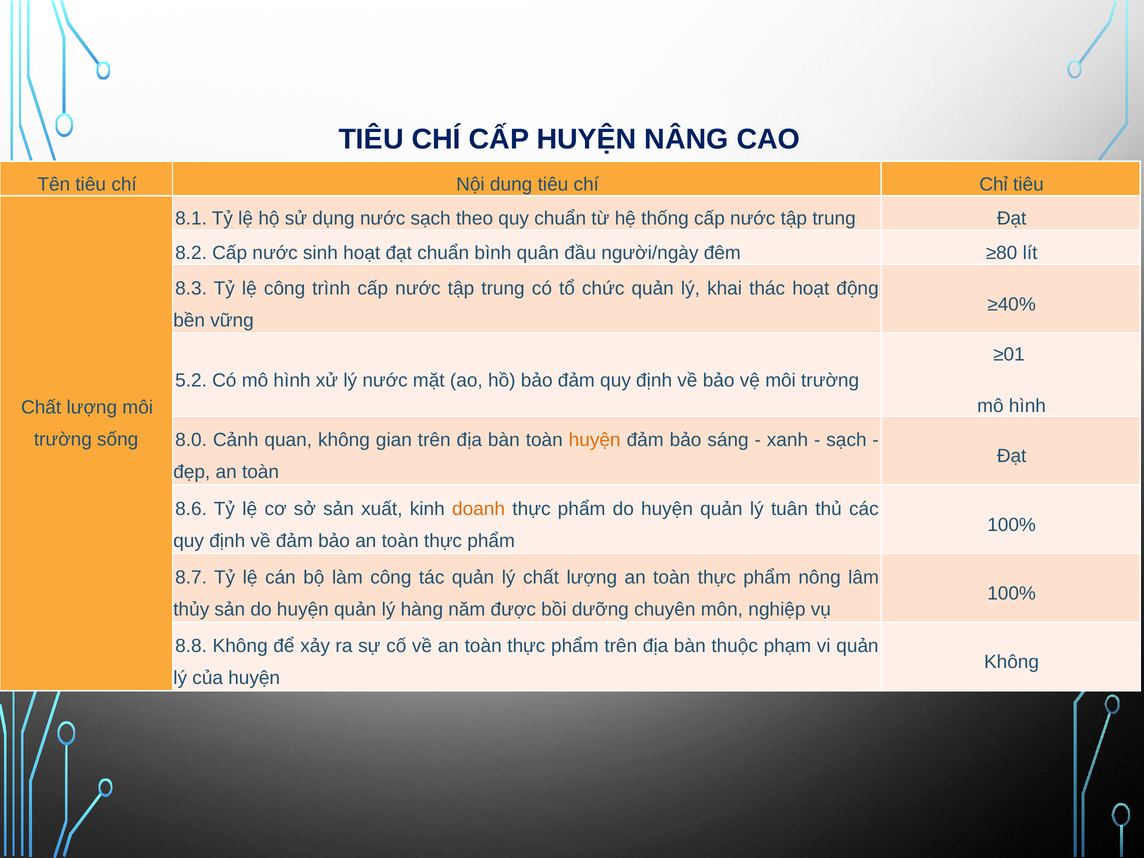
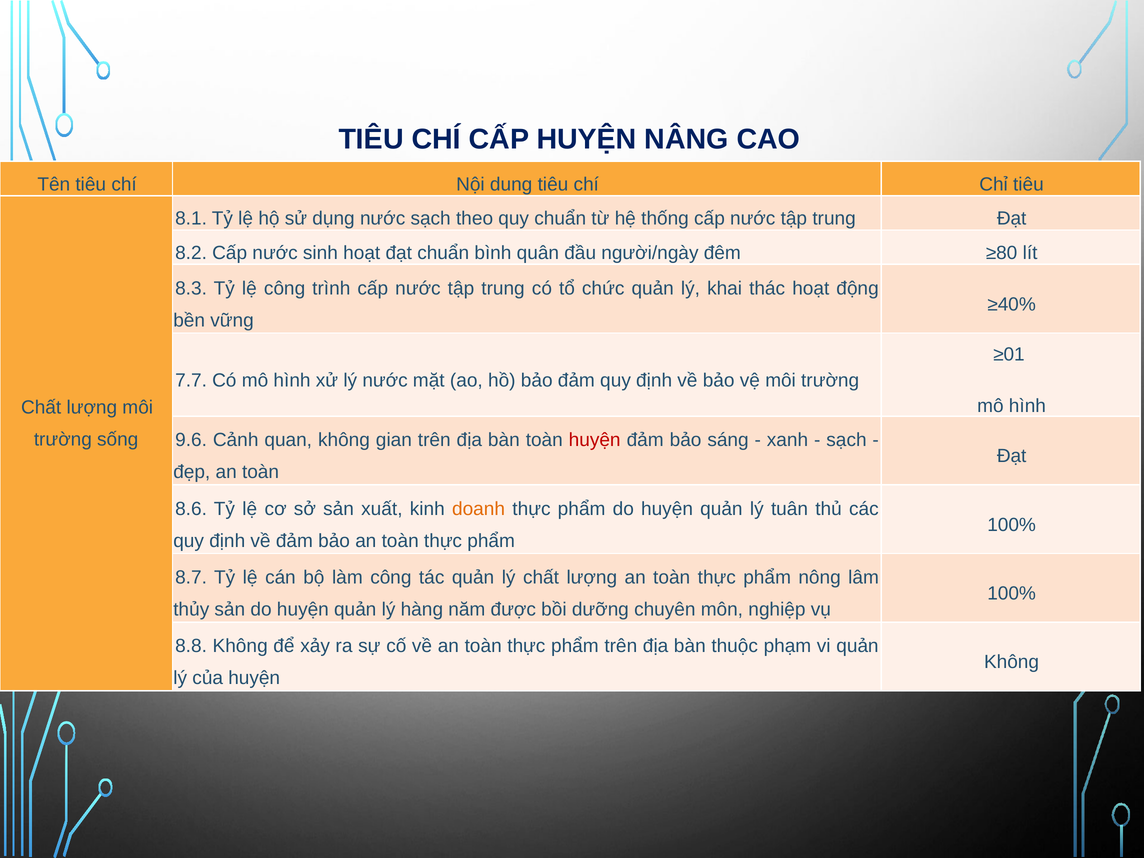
5.2: 5.2 -> 7.7
8.0: 8.0 -> 9.6
huyện at (595, 440) colour: orange -> red
